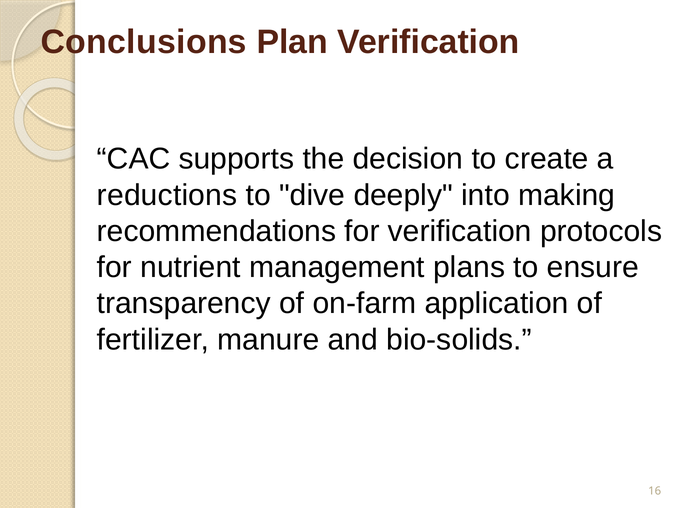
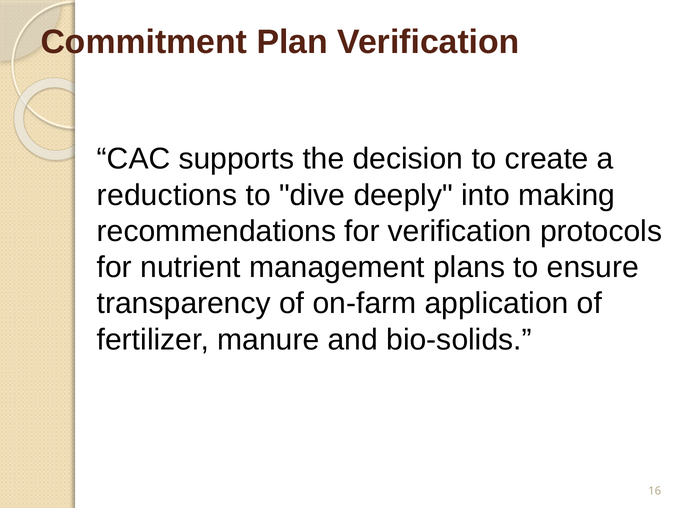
Conclusions: Conclusions -> Commitment
